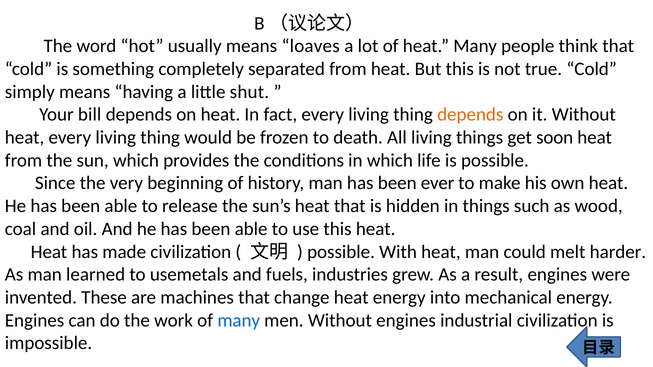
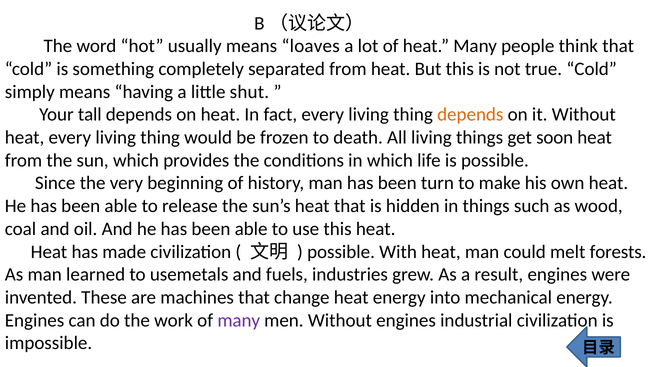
bill: bill -> tall
ever: ever -> turn
harder: harder -> forests
many at (239, 321) colour: blue -> purple
